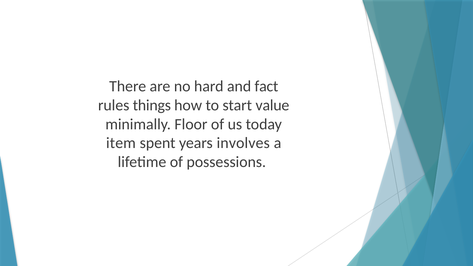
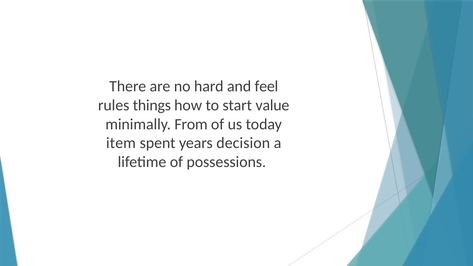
fact: fact -> feel
Floor: Floor -> From
involves: involves -> decision
